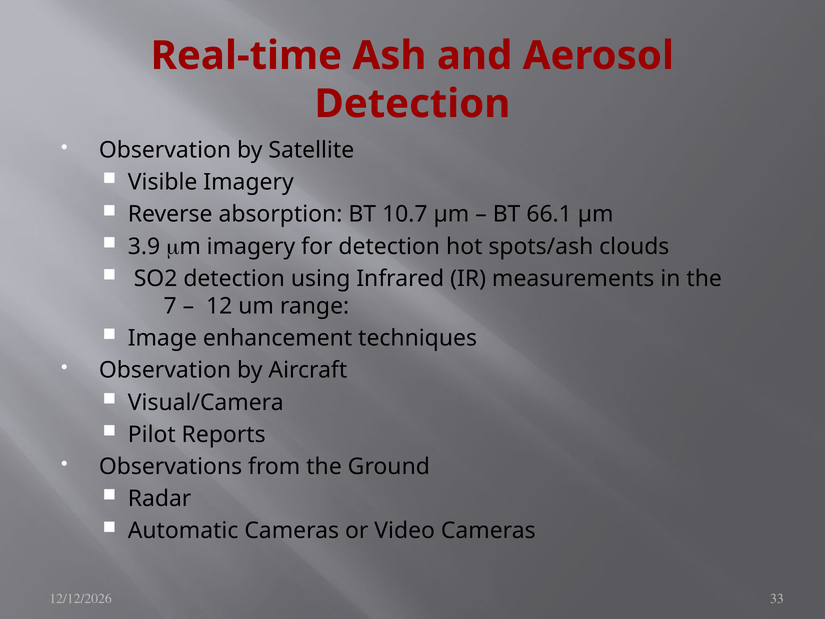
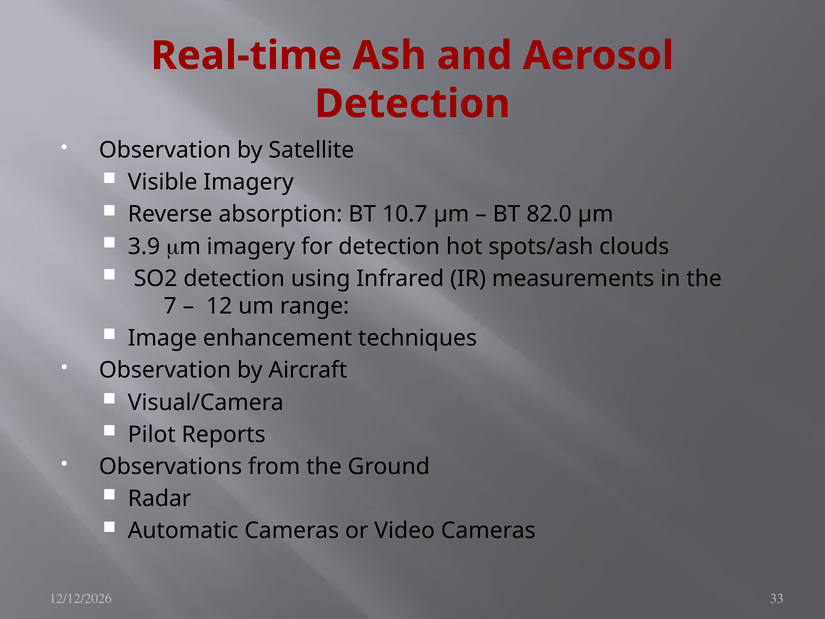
66.1: 66.1 -> 82.0
